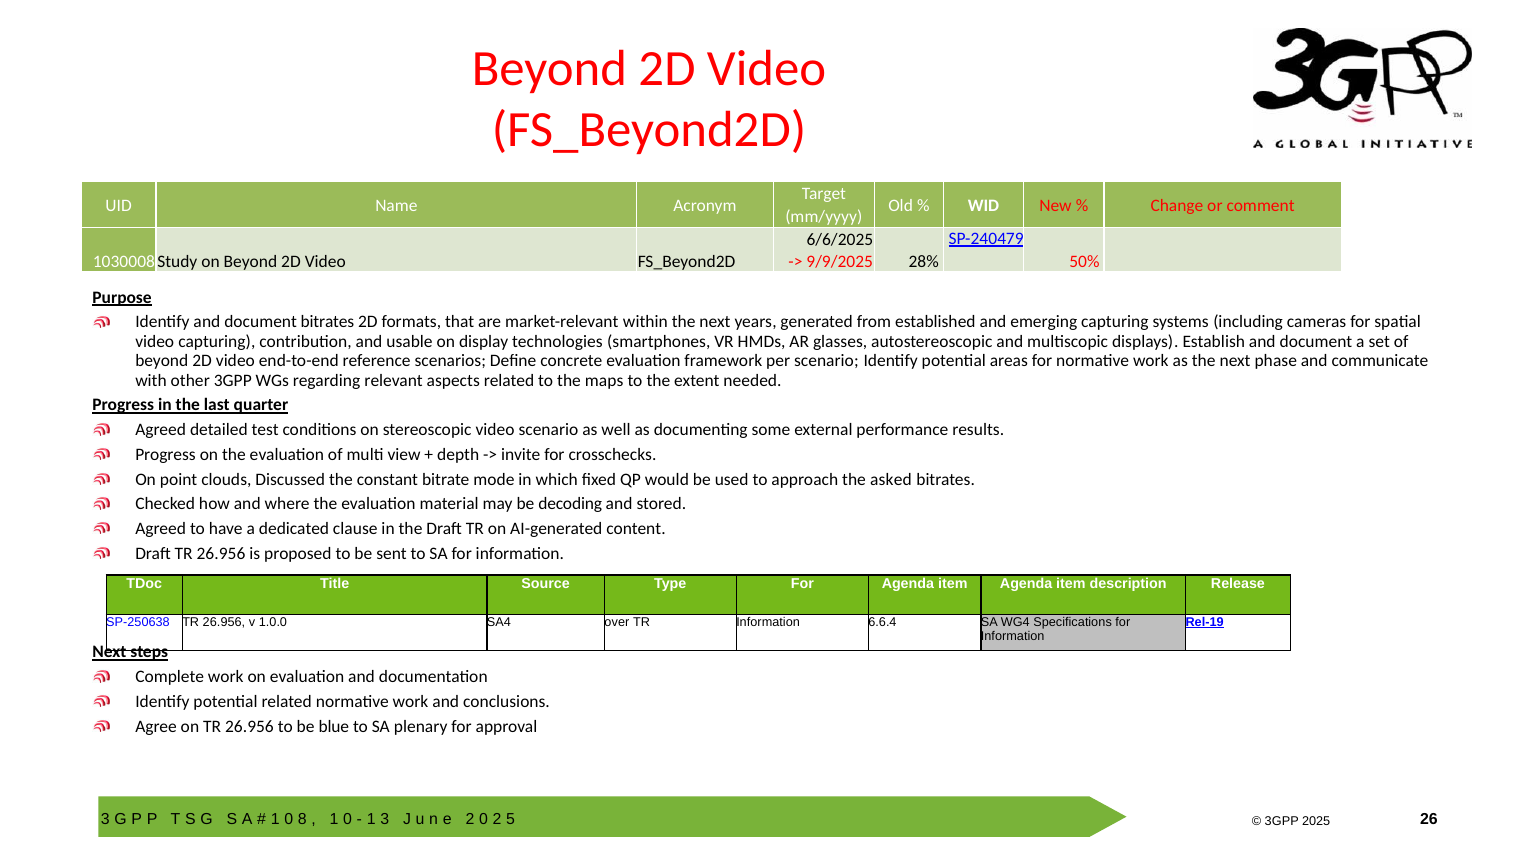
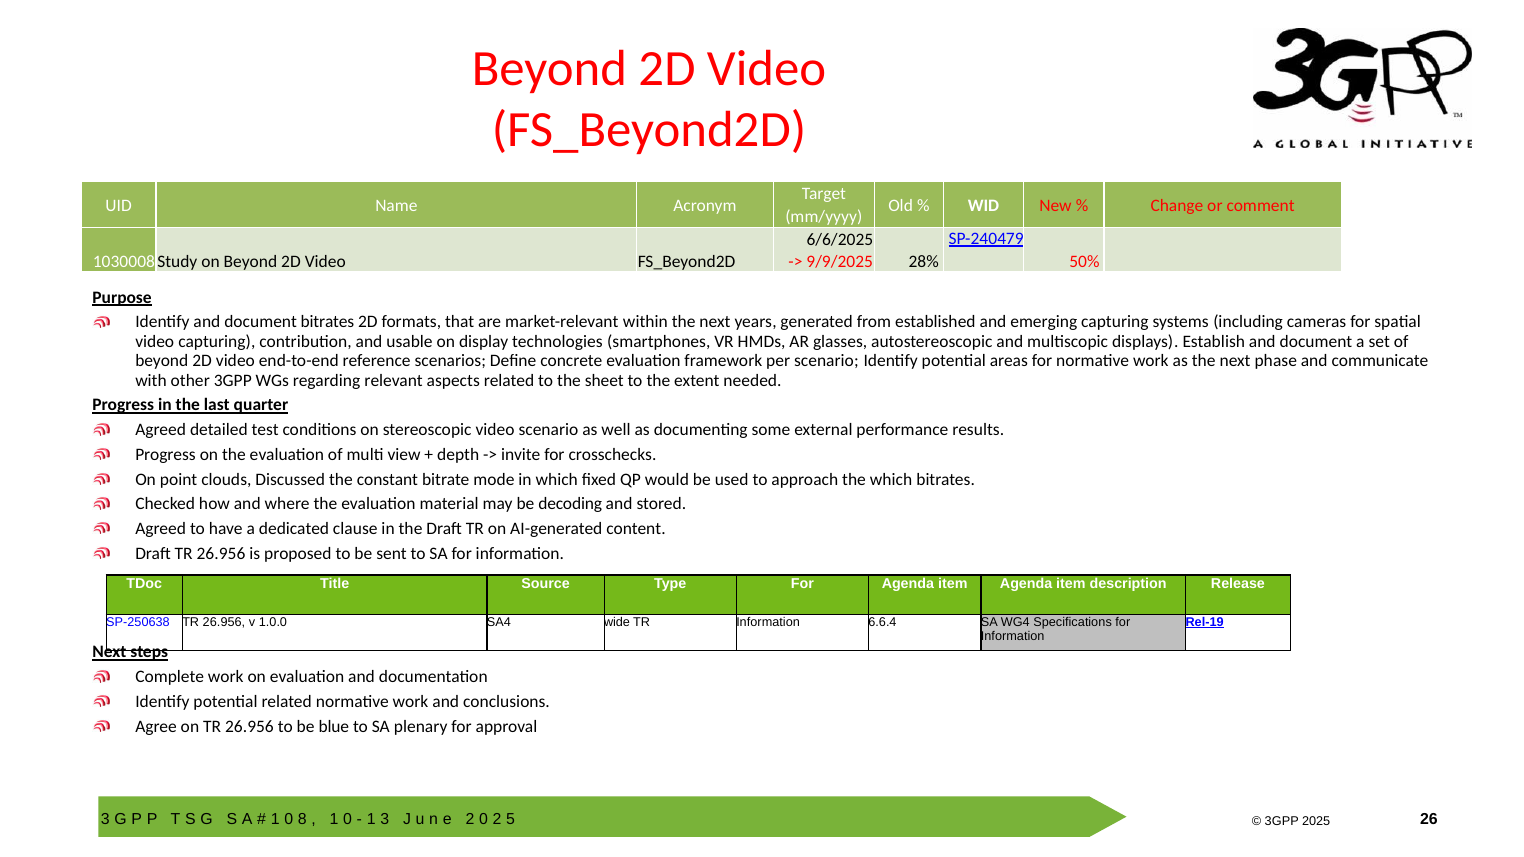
maps: maps -> sheet
the asked: asked -> which
over: over -> wide
